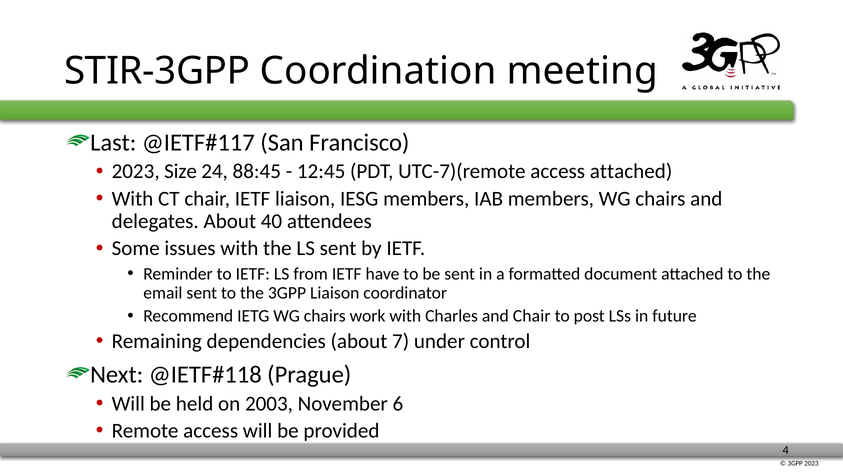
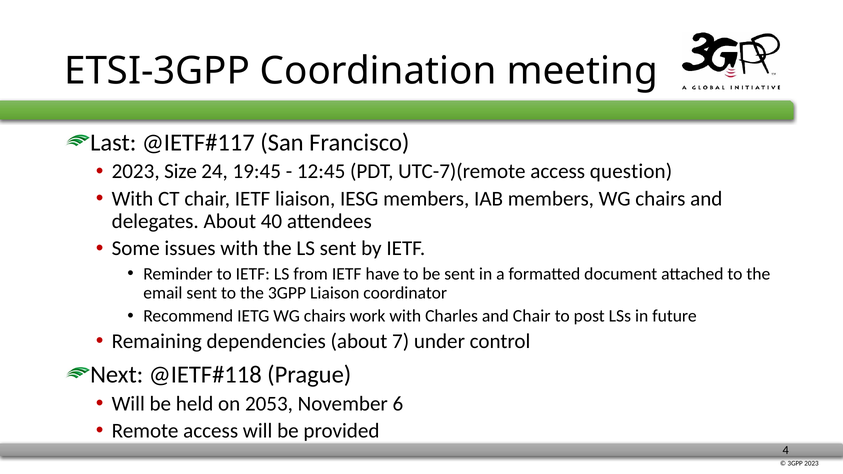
STIR-3GPP: STIR-3GPP -> ETSI-3GPP
88:45: 88:45 -> 19:45
access attached: attached -> question
2003: 2003 -> 2053
